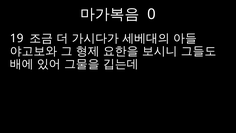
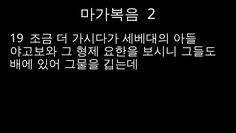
0: 0 -> 2
